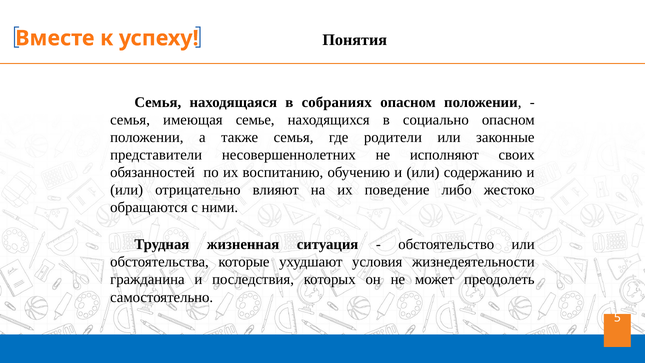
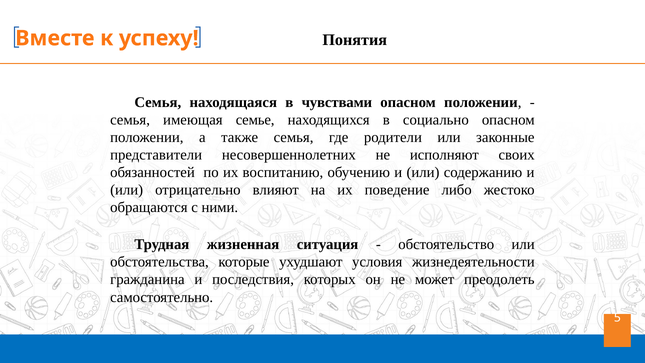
собраниях: собраниях -> чувствами
